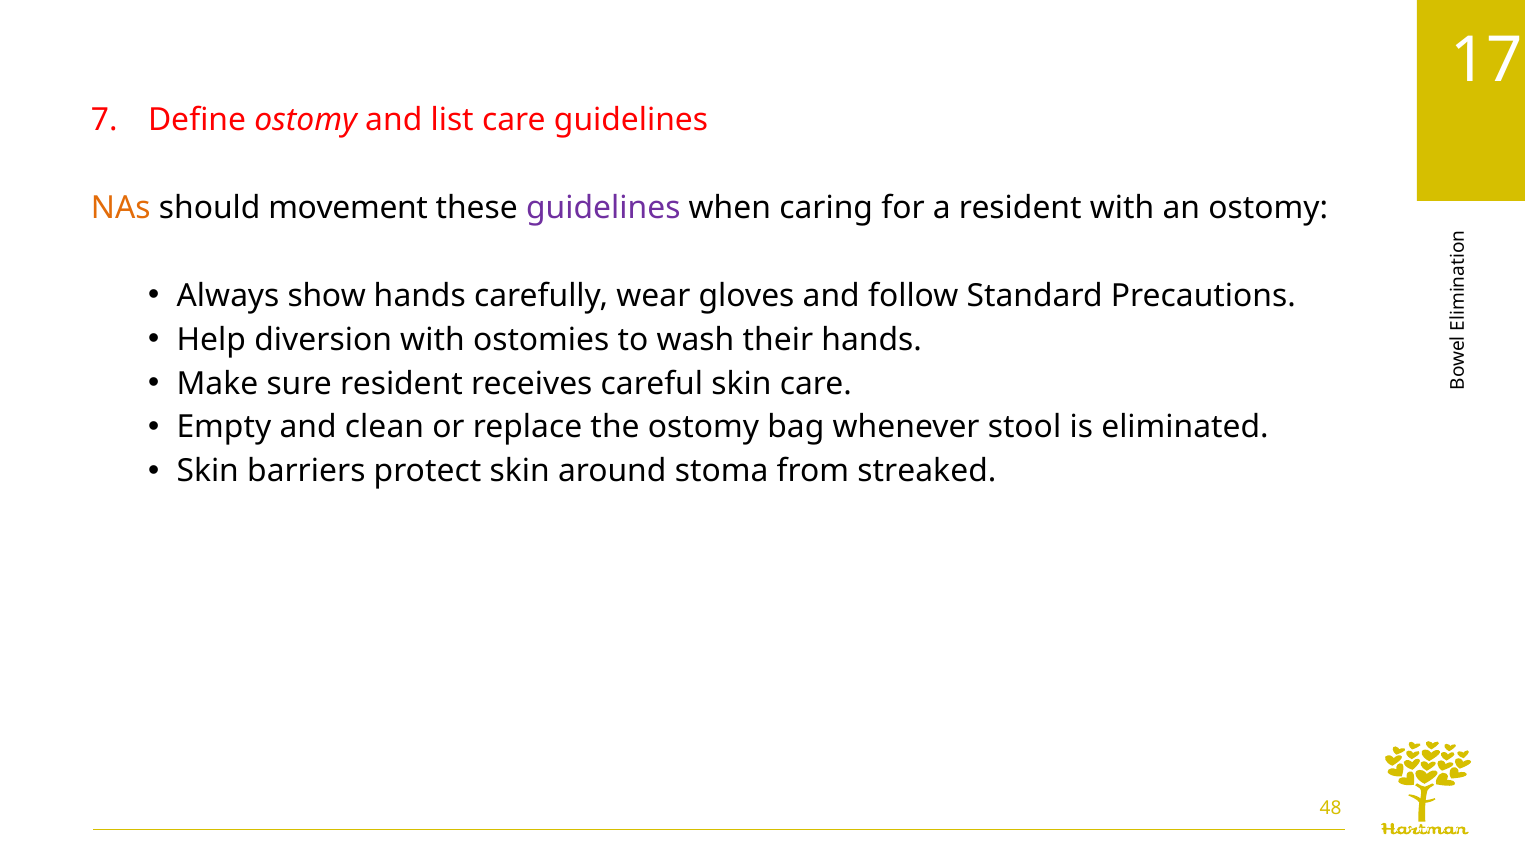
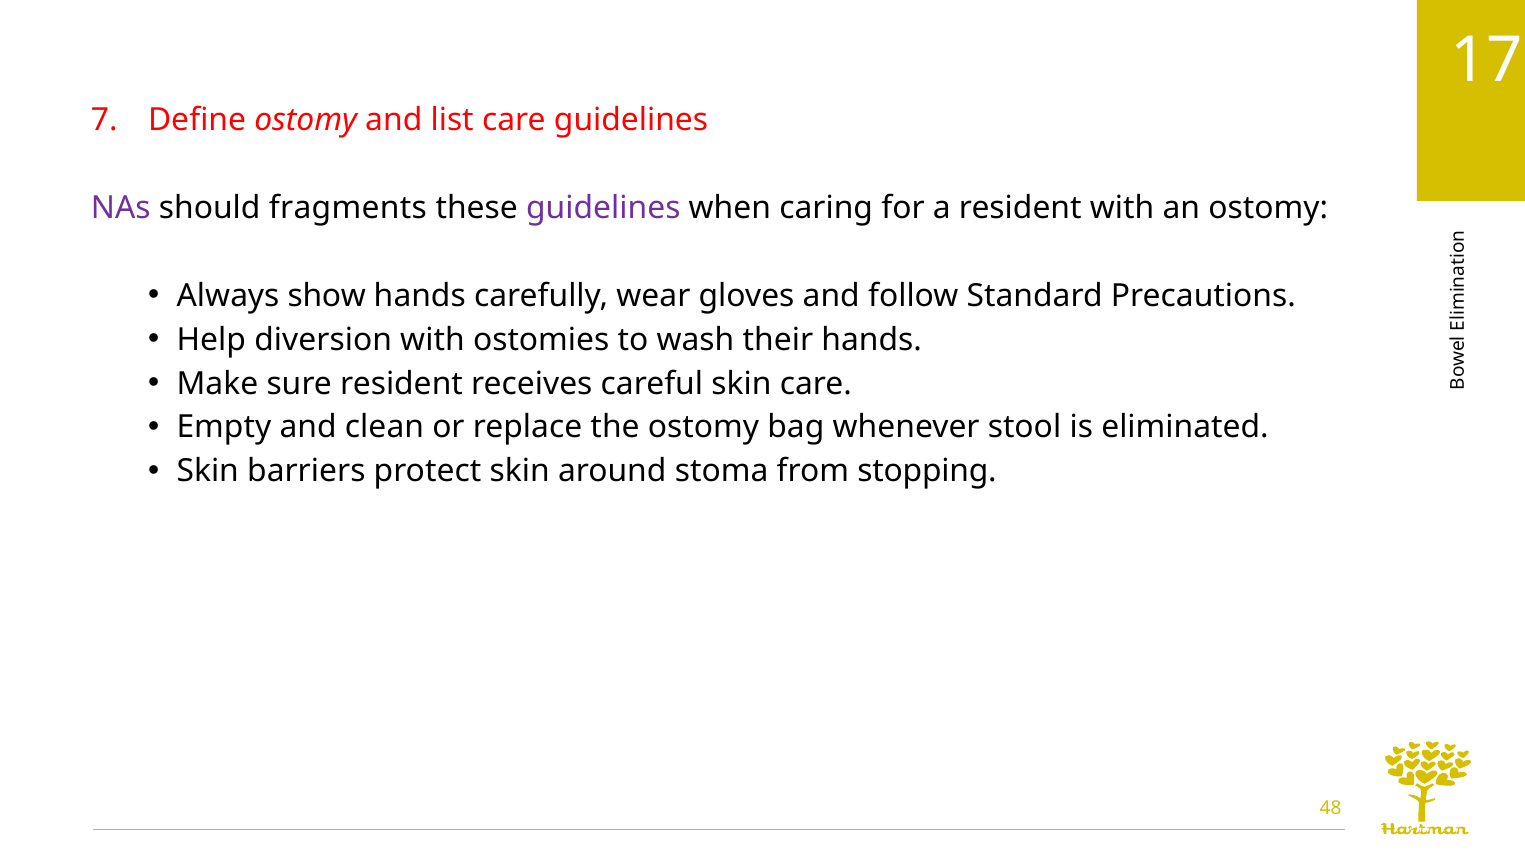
NAs colour: orange -> purple
movement: movement -> fragments
streaked: streaked -> stopping
